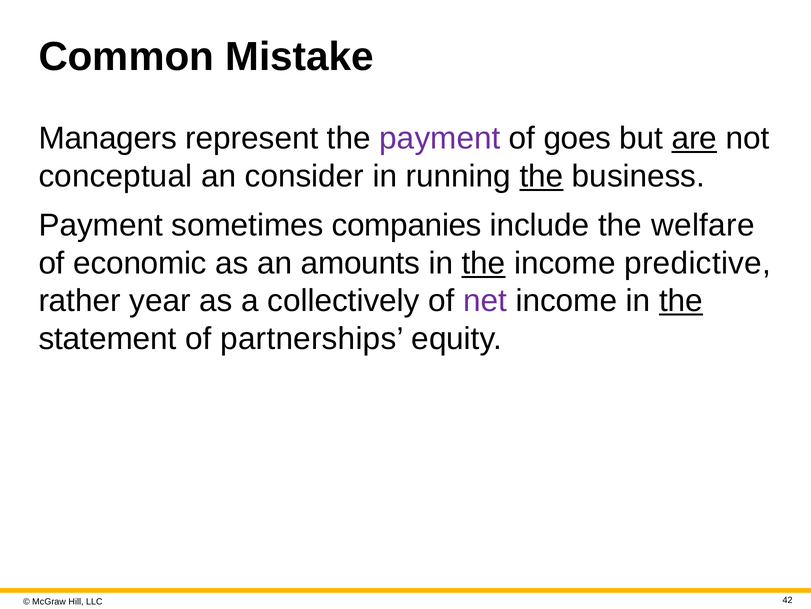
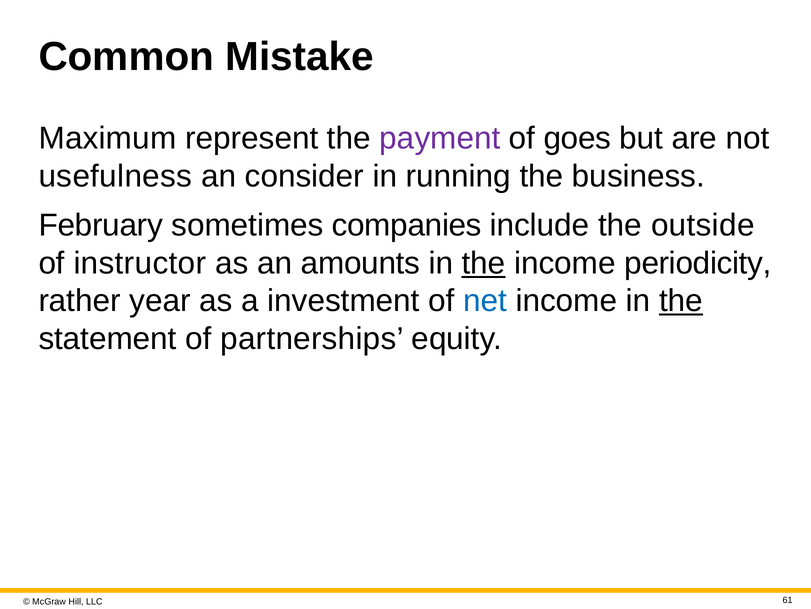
Managers: Managers -> Maximum
are underline: present -> none
conceptual: conceptual -> usefulness
the at (541, 176) underline: present -> none
Payment at (101, 225): Payment -> February
welfare: welfare -> outside
economic: economic -> instructor
predictive: predictive -> periodicity
collectively: collectively -> investment
net colour: purple -> blue
42: 42 -> 61
